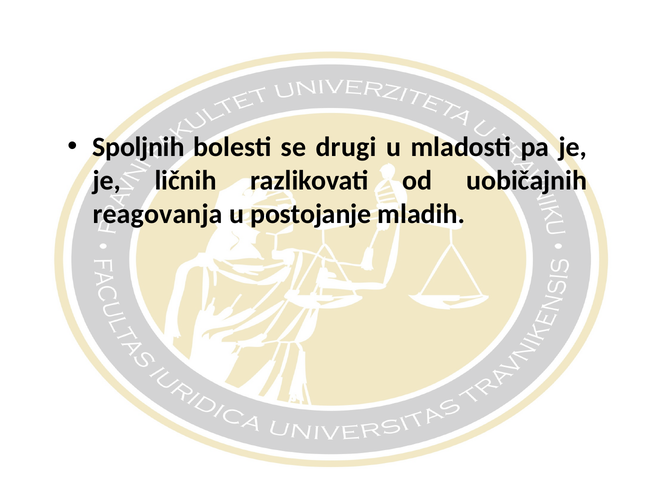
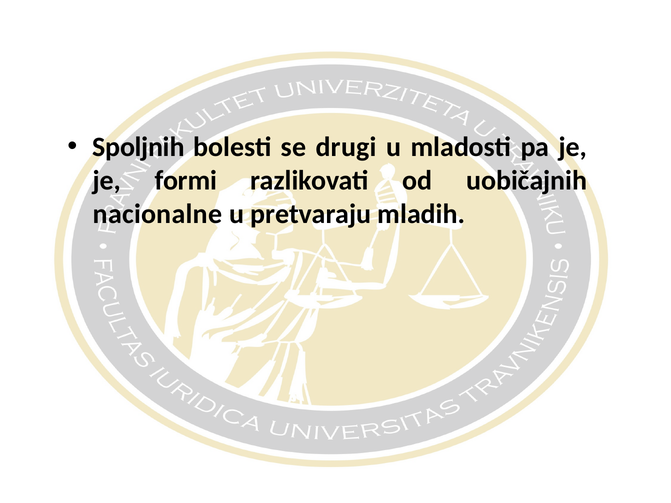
ličnih: ličnih -> formi
reagovanja: reagovanja -> nacionalne
postojanje: postojanje -> pretvaraju
